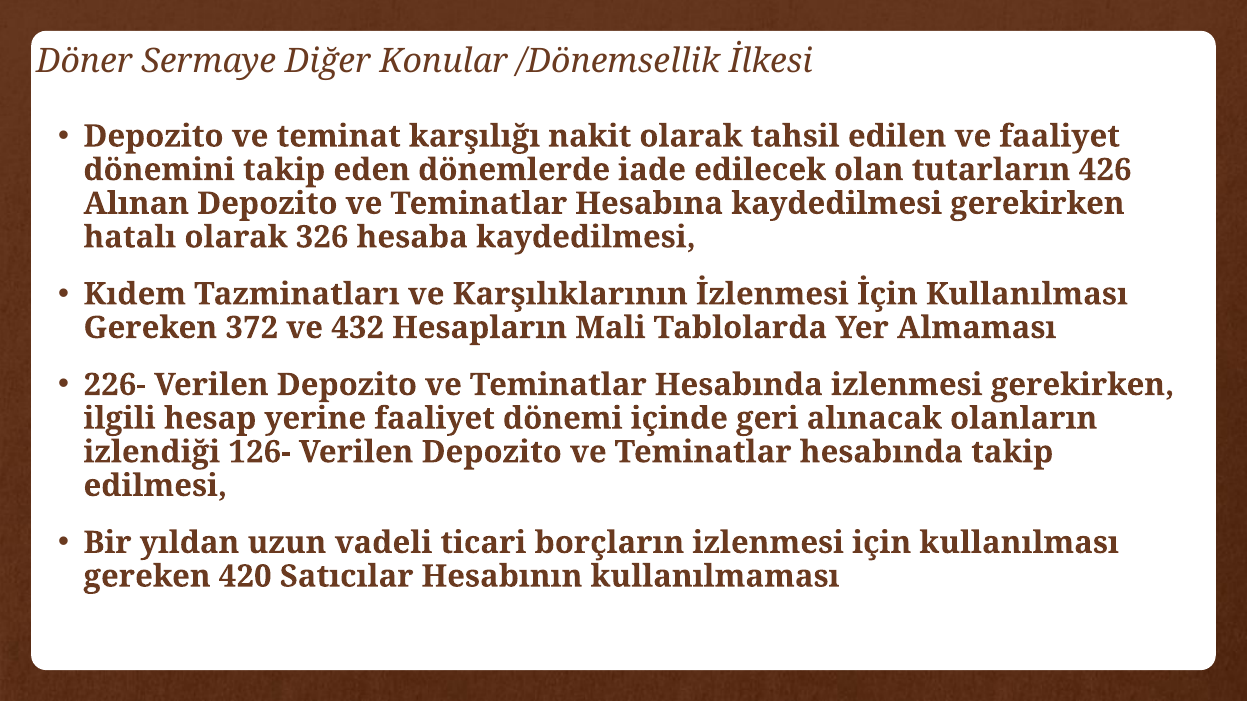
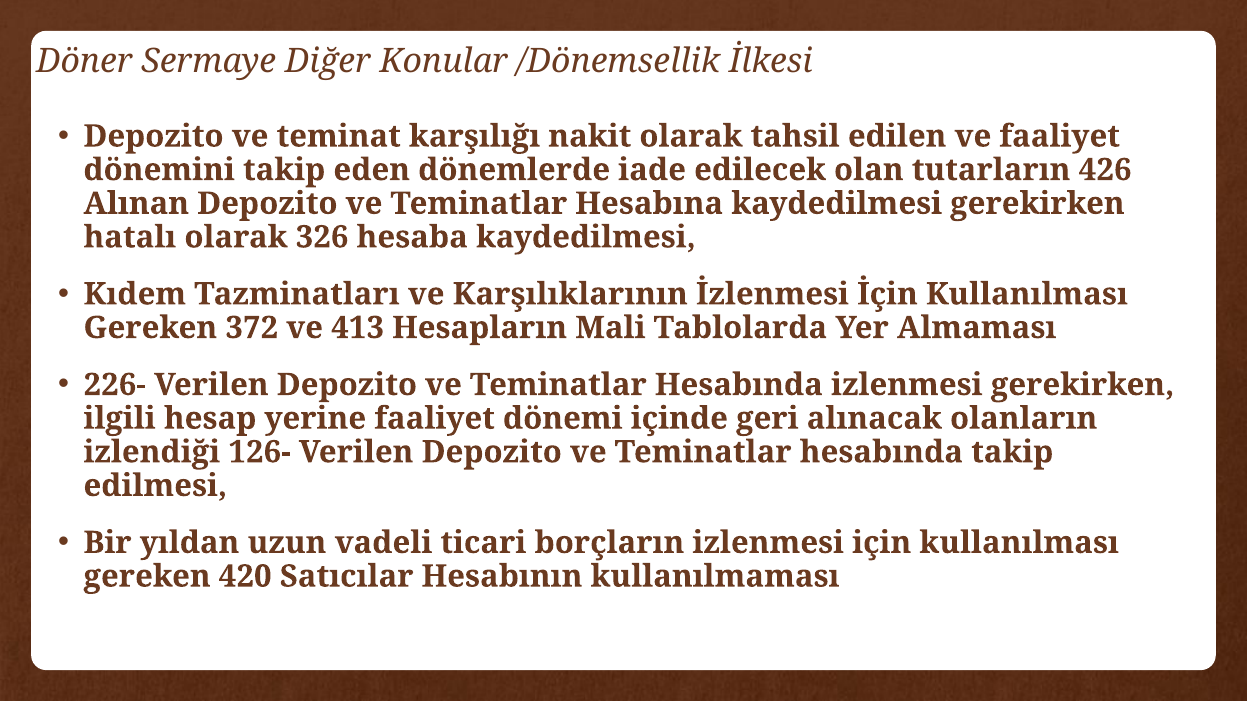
432: 432 -> 413
